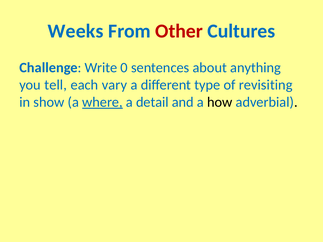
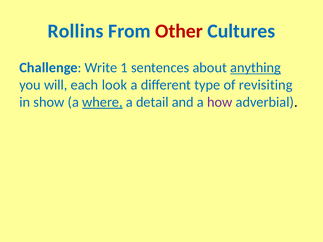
Weeks: Weeks -> Rollins
0: 0 -> 1
anything underline: none -> present
tell: tell -> will
vary: vary -> look
how colour: black -> purple
